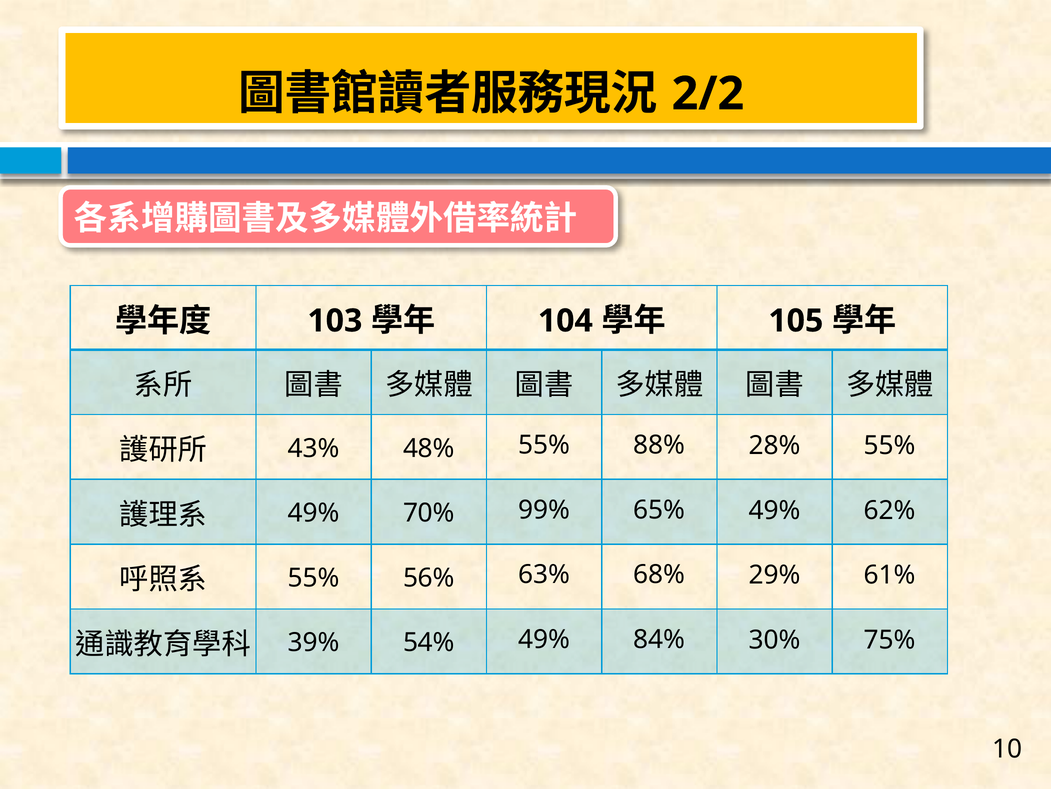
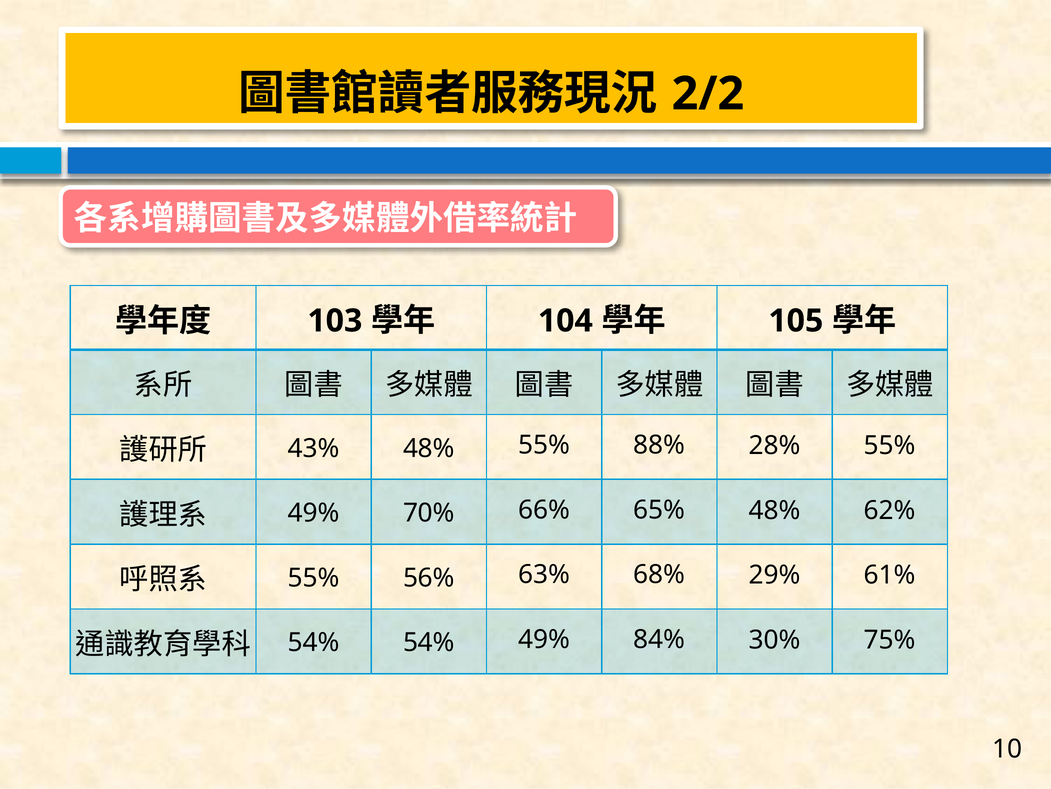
99%: 99% -> 66%
65% 49%: 49% -> 48%
39% at (314, 642): 39% -> 54%
